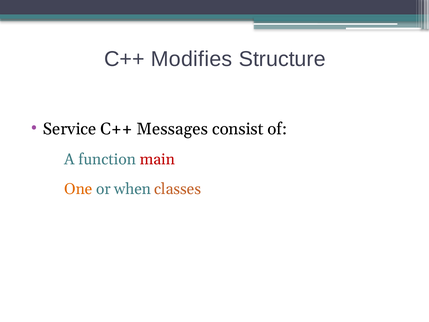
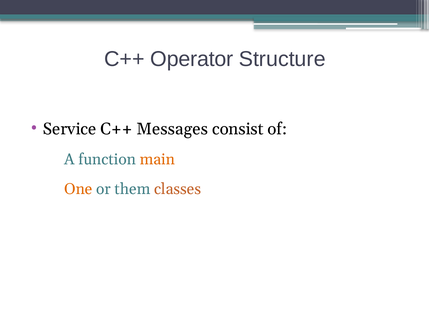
Modifies: Modifies -> Operator
main colour: red -> orange
when: when -> them
